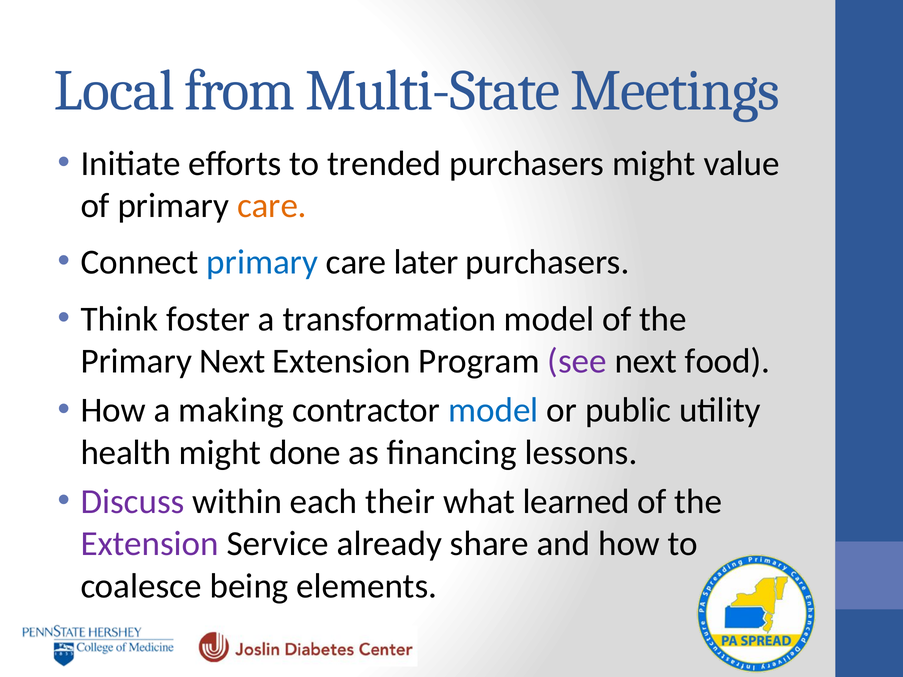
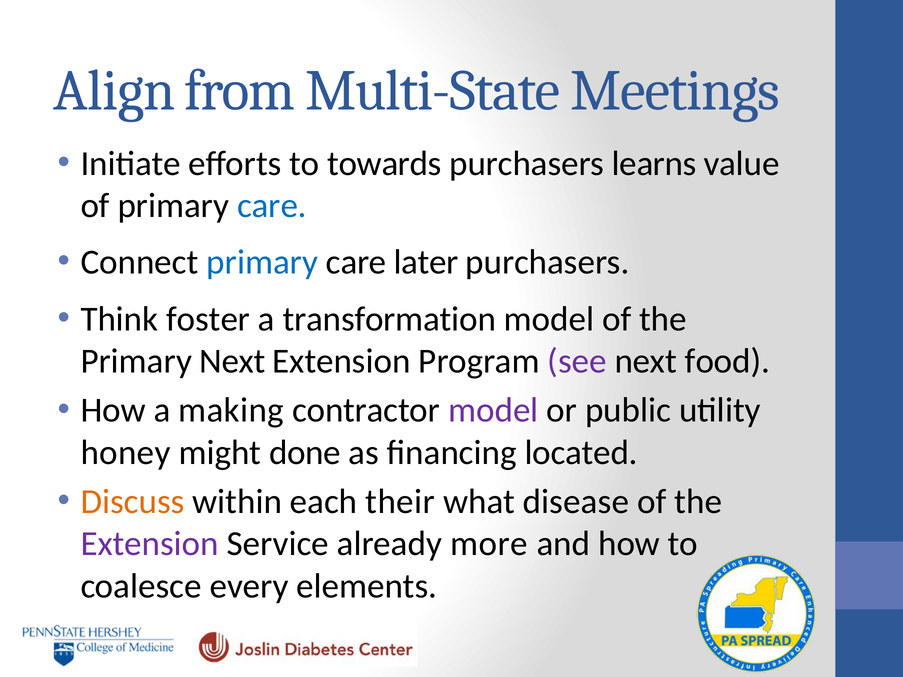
Local: Local -> Align
trended: trended -> towards
purchasers might: might -> learns
care at (272, 206) colour: orange -> blue
model at (493, 411) colour: blue -> purple
health: health -> honey
lessons: lessons -> located
Discuss colour: purple -> orange
learned: learned -> disease
share: share -> more
being: being -> every
